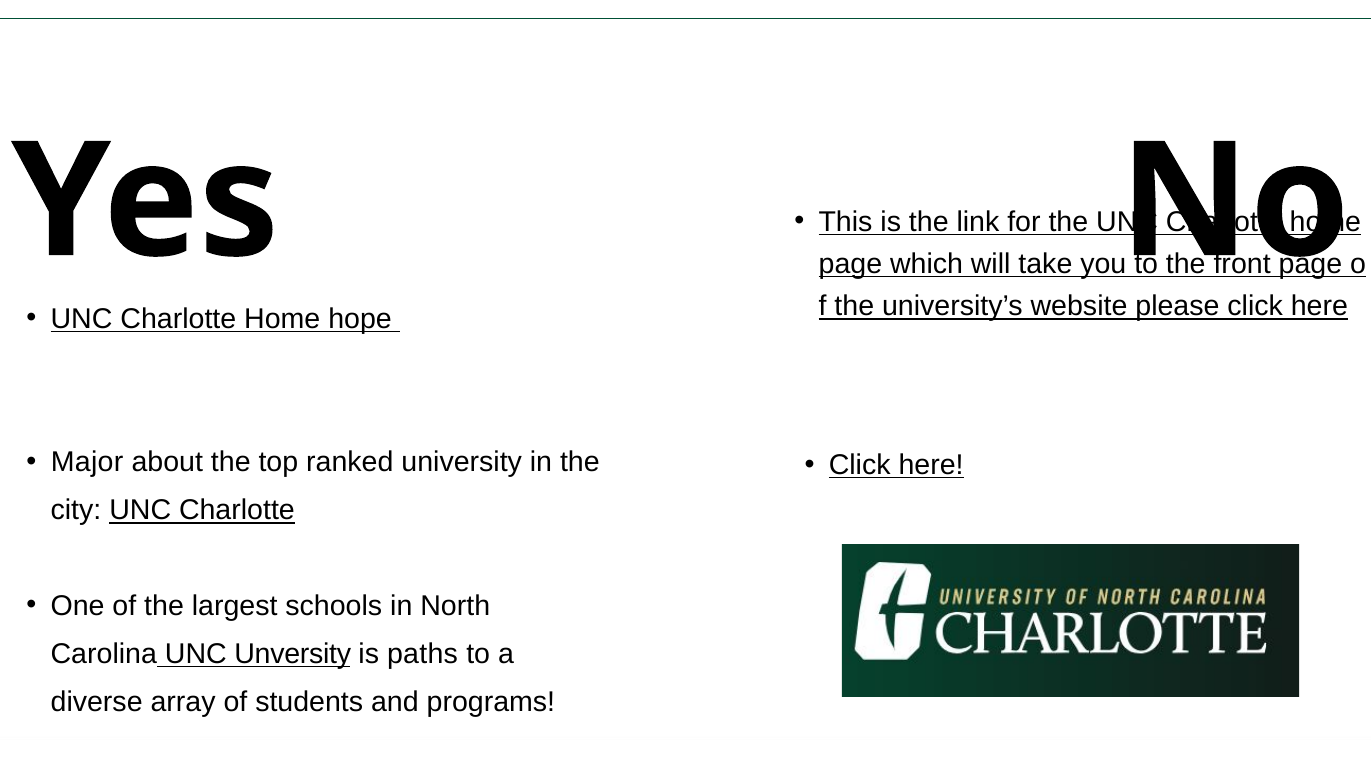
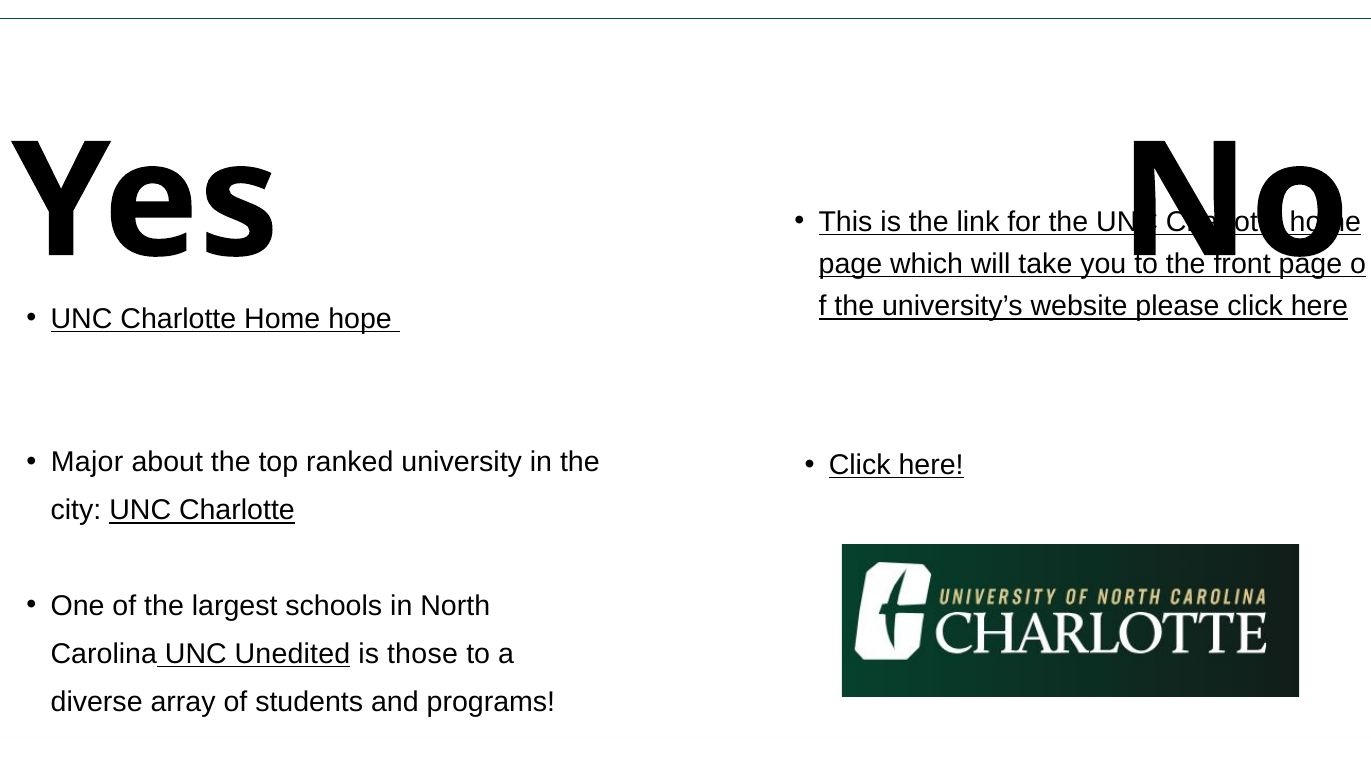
Unversity: Unversity -> Unedited
paths: paths -> those
